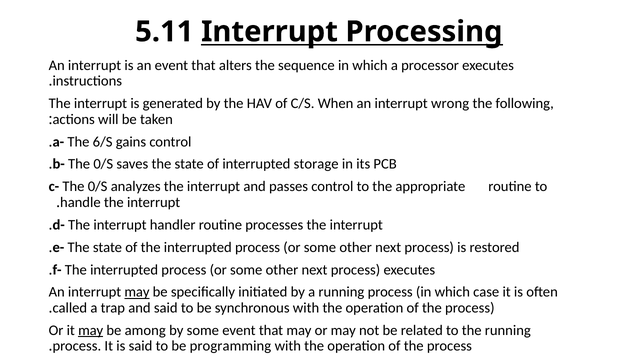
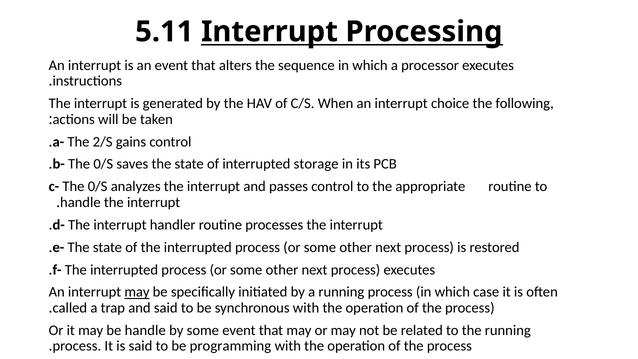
wrong: wrong -> choice
6/S: 6/S -> 2/S
may at (91, 330) underline: present -> none
be among: among -> handle
